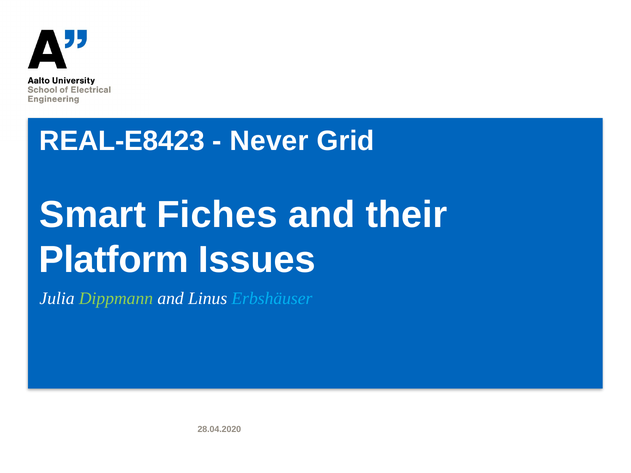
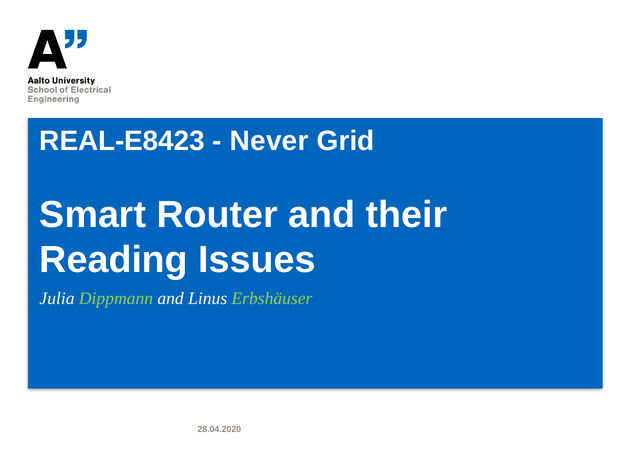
Fiches: Fiches -> Router
Platform: Platform -> Reading
Erbshäuser colour: light blue -> light green
